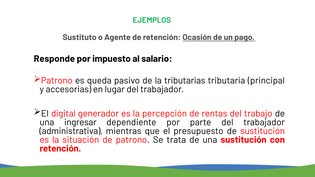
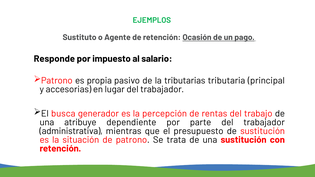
queda: queda -> propia
digital: digital -> busca
ingresar: ingresar -> atribuye
